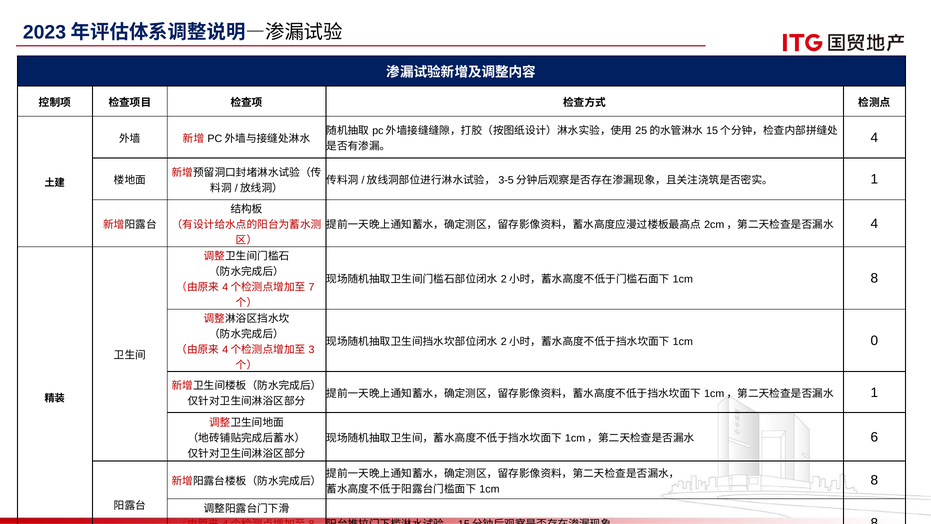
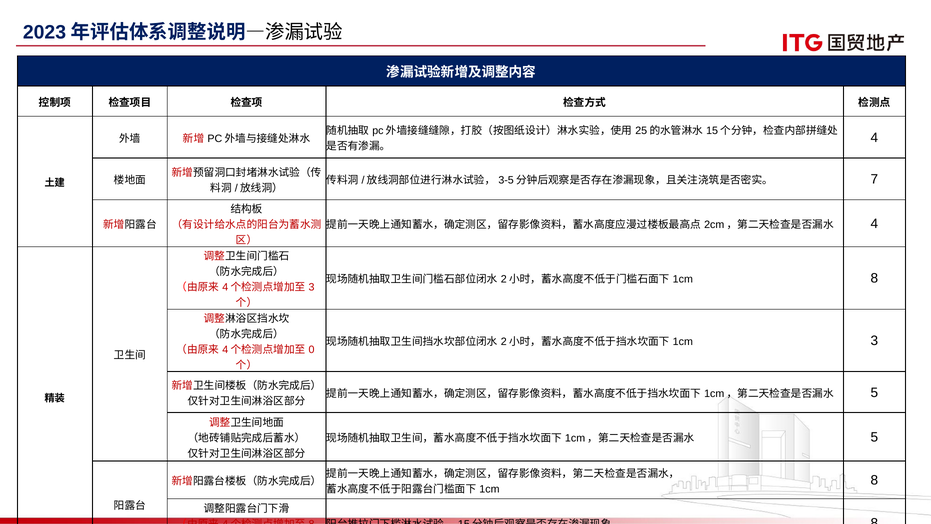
1 at (874, 179): 1 -> 7
7 at (312, 287): 7 -> 3
0 at (874, 341): 0 -> 3
3: 3 -> 0
1 at (874, 392): 1 -> 5
6 at (874, 437): 6 -> 5
